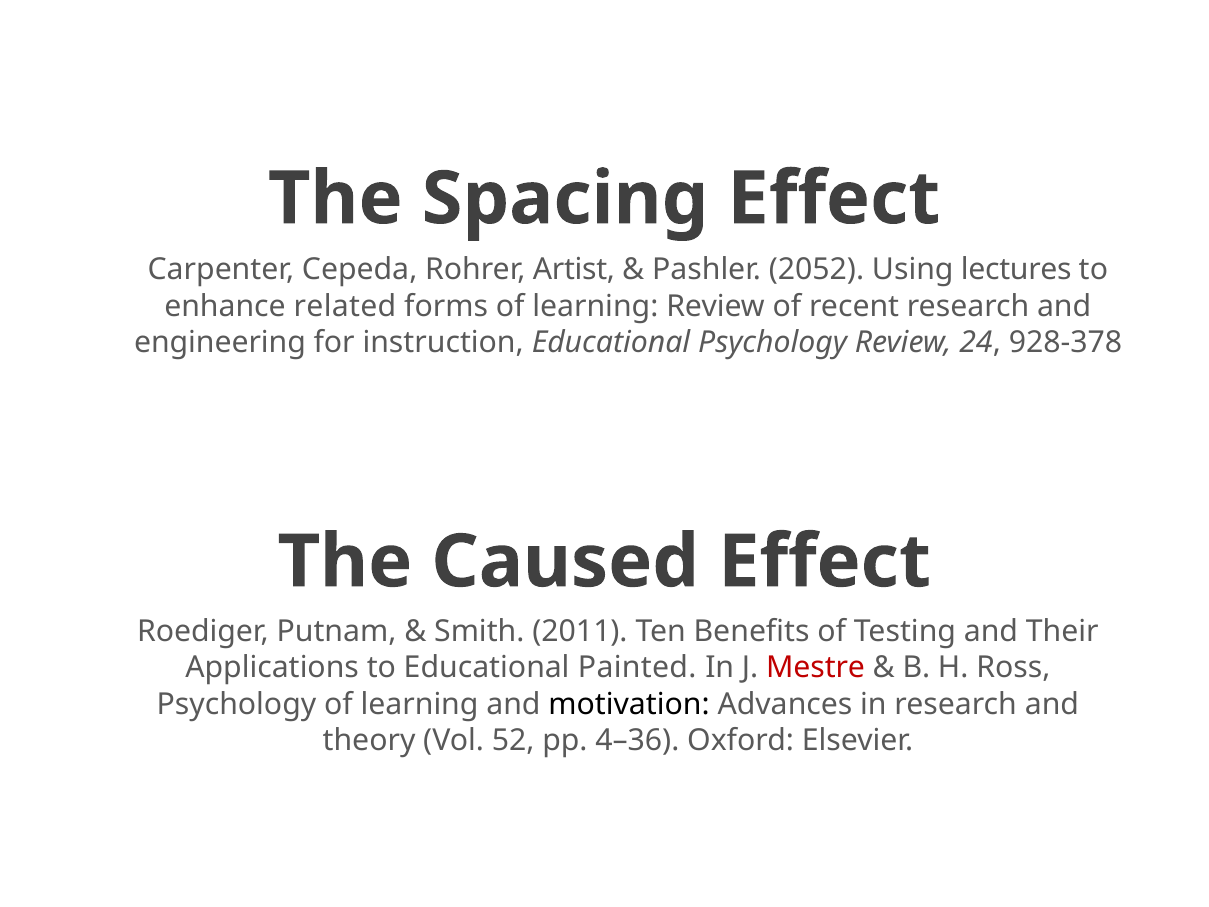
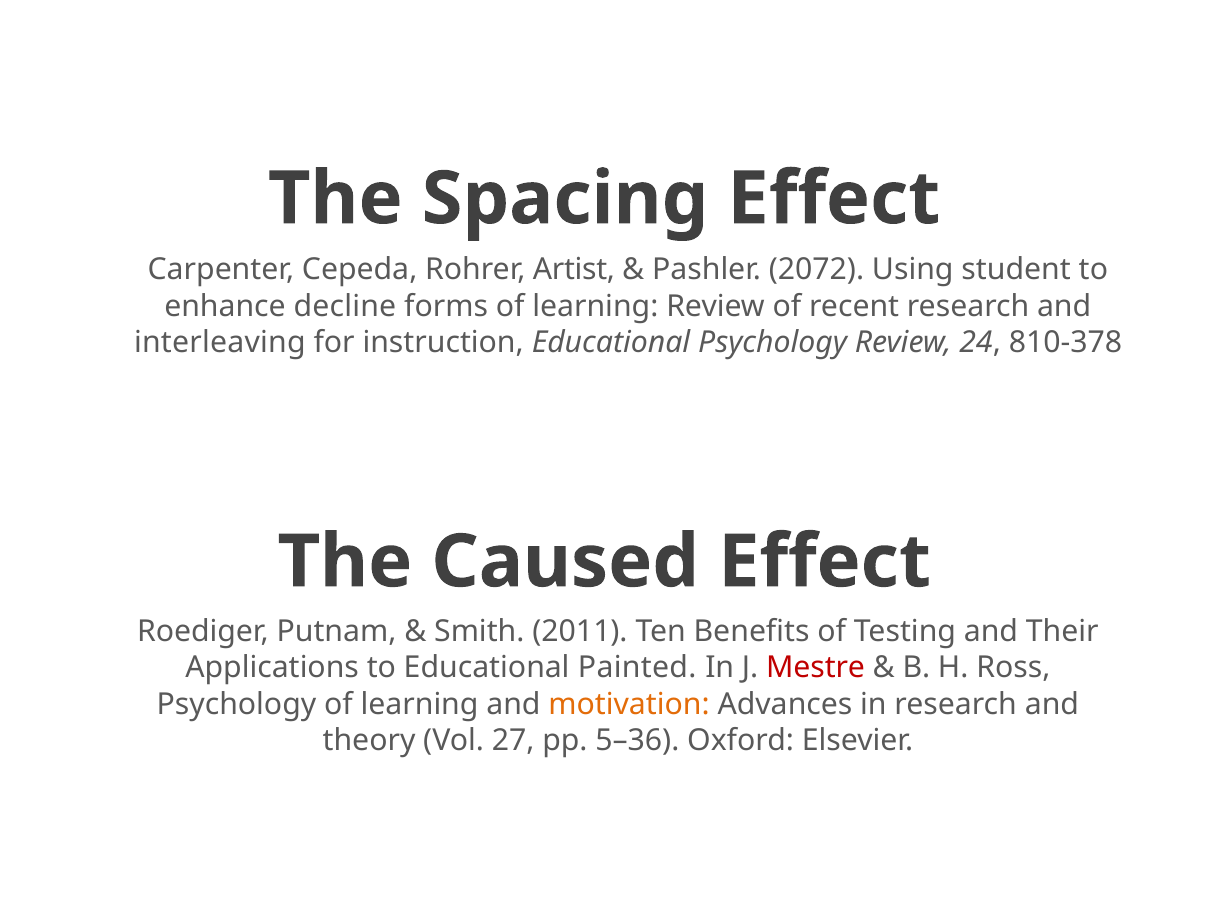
2052: 2052 -> 2072
lectures: lectures -> student
related: related -> decline
engineering: engineering -> interleaving
928-378: 928-378 -> 810-378
motivation colour: black -> orange
52: 52 -> 27
4–36: 4–36 -> 5–36
